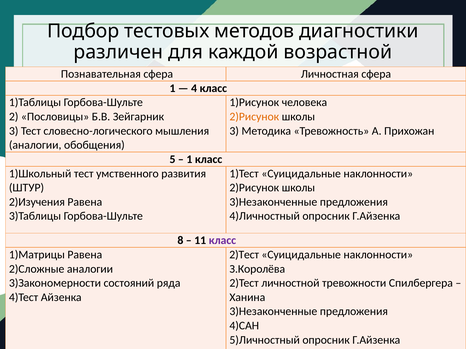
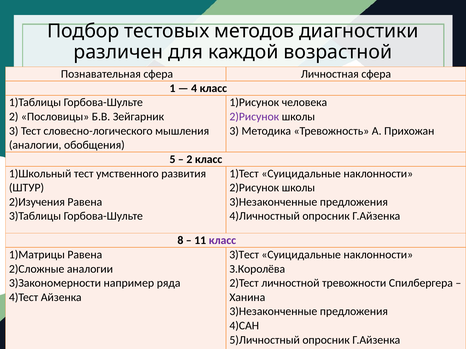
2)Рисунок at (254, 117) colour: orange -> purple
1 at (189, 160): 1 -> 2
2)Тест at (244, 255): 2)Тест -> 3)Тест
состояний: состояний -> например
